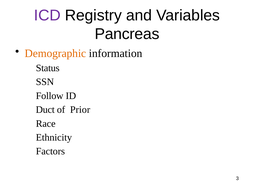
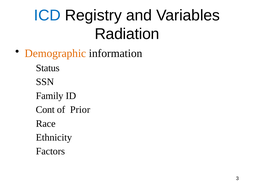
ICD colour: purple -> blue
Pancreas: Pancreas -> Radiation
Follow: Follow -> Family
Duct: Duct -> Cont
